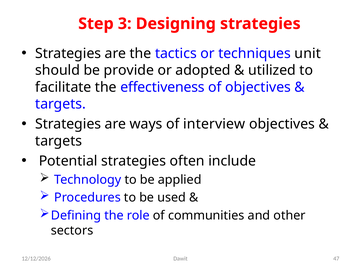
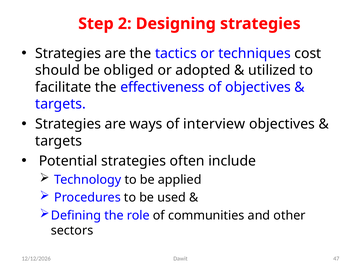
3: 3 -> 2
unit: unit -> cost
provide: provide -> obliged
